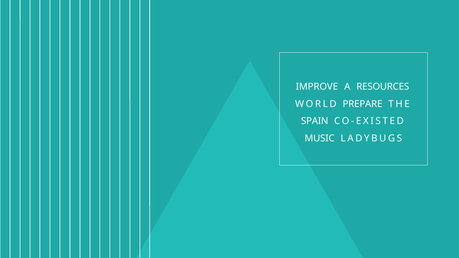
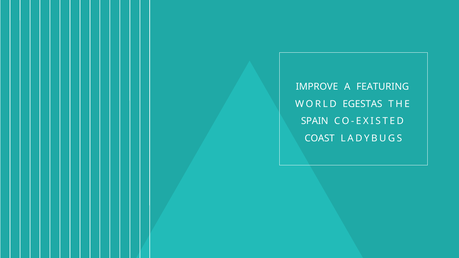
RESOURCES: RESOURCES -> FEATURING
PREPARE: PREPARE -> EGESTAS
MUSIC: MUSIC -> COAST
